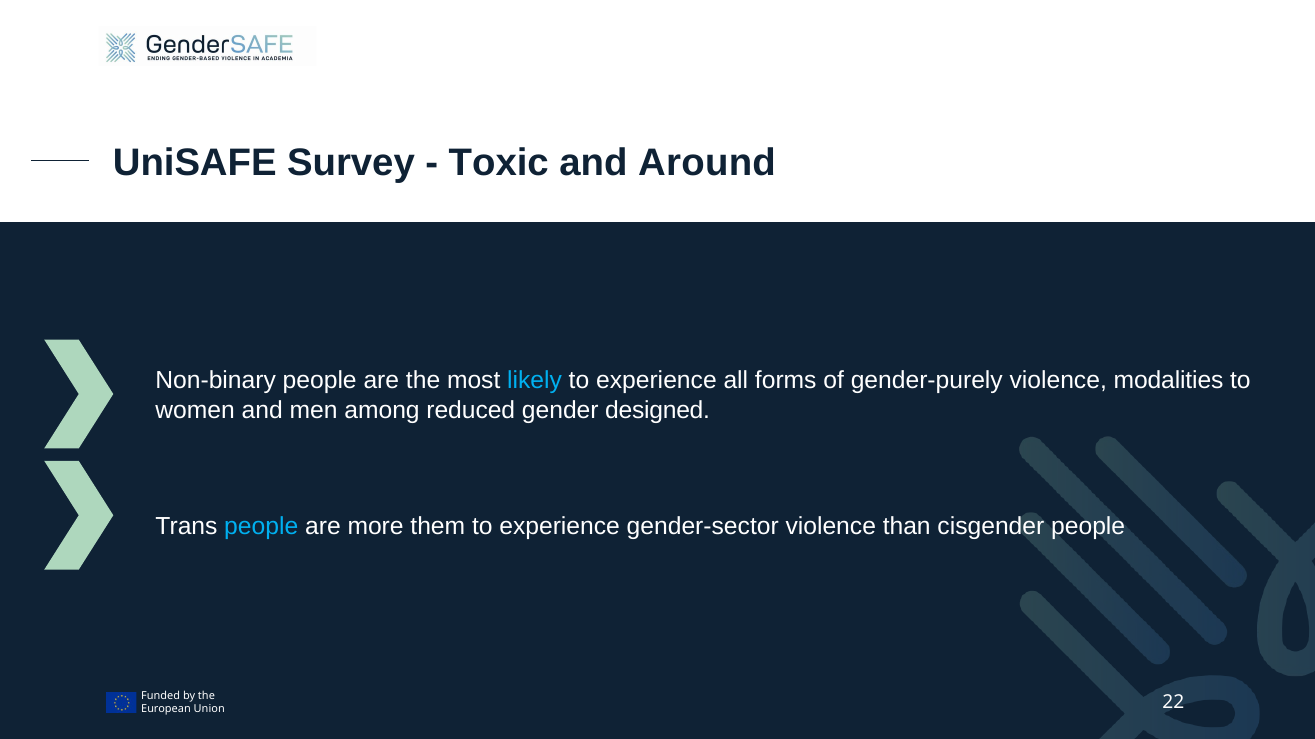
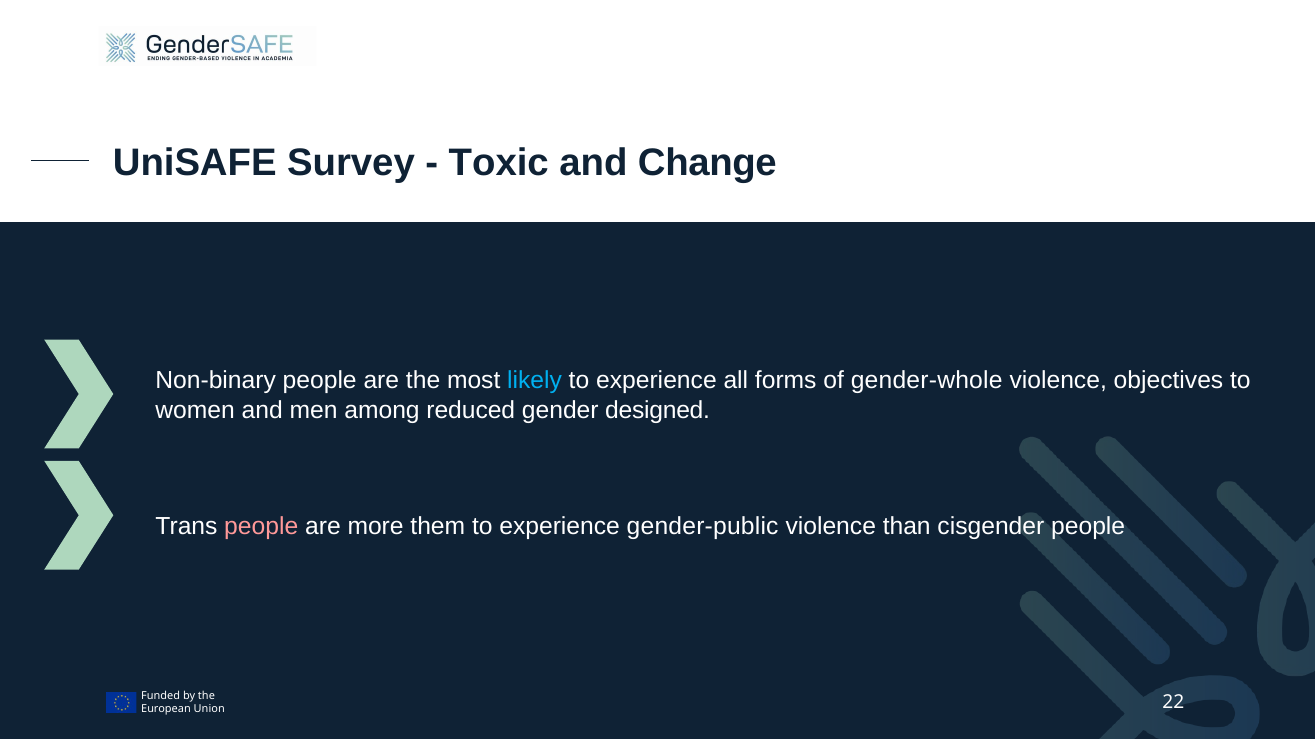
Around: Around -> Change
gender-purely: gender-purely -> gender-whole
modalities: modalities -> objectives
people at (261, 527) colour: light blue -> pink
gender-sector: gender-sector -> gender-public
